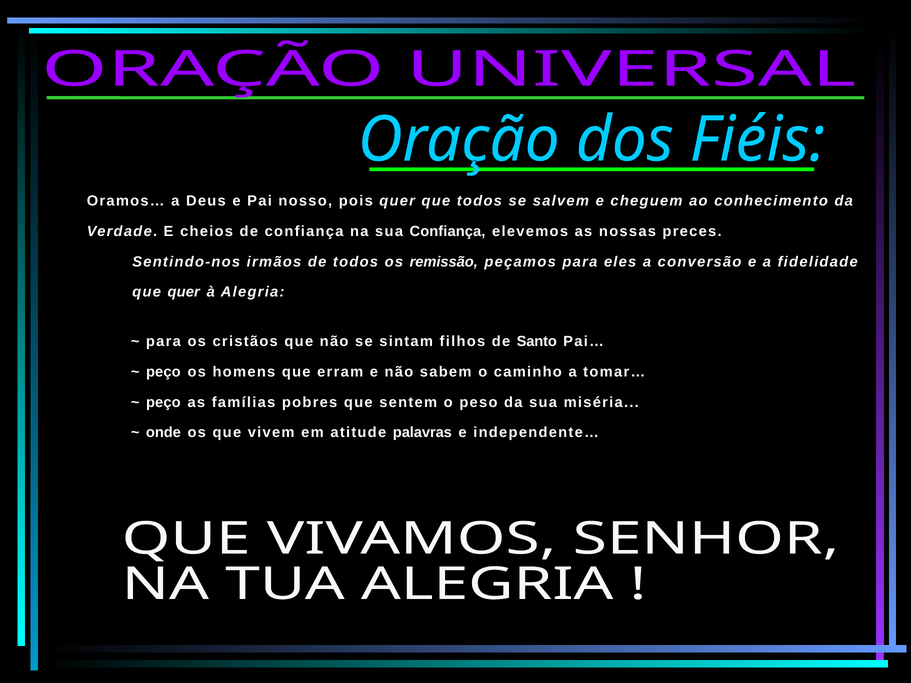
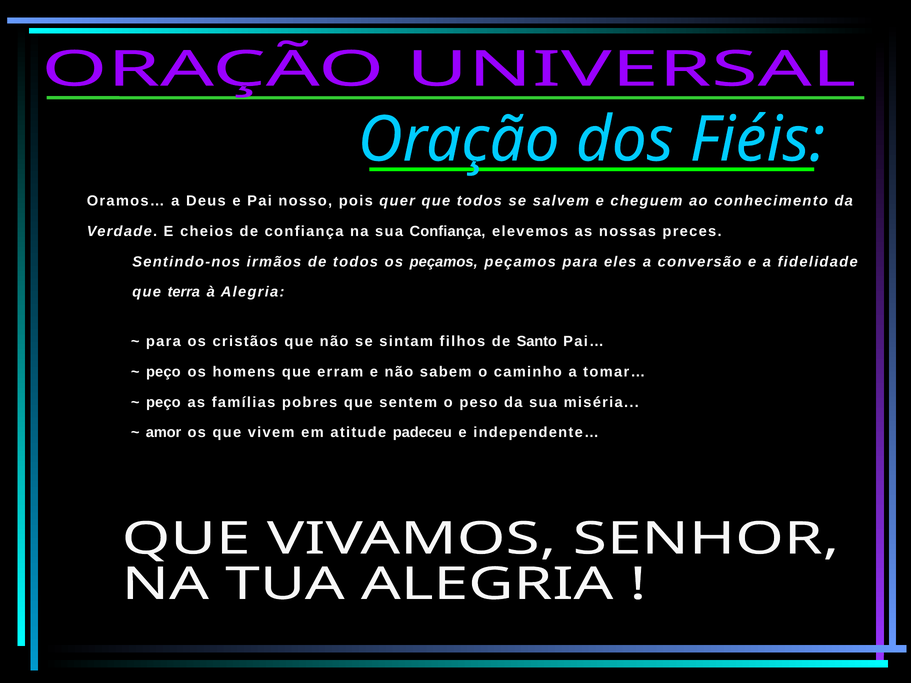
os remissão: remissão -> peçamos
que quer: quer -> terra
onde: onde -> amor
palavras: palavras -> padeceu
